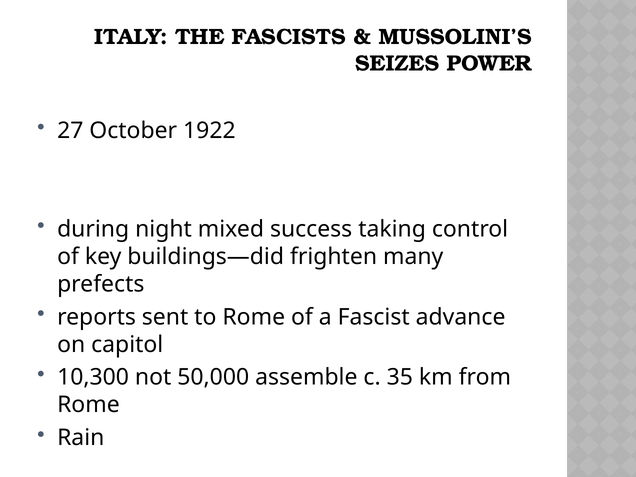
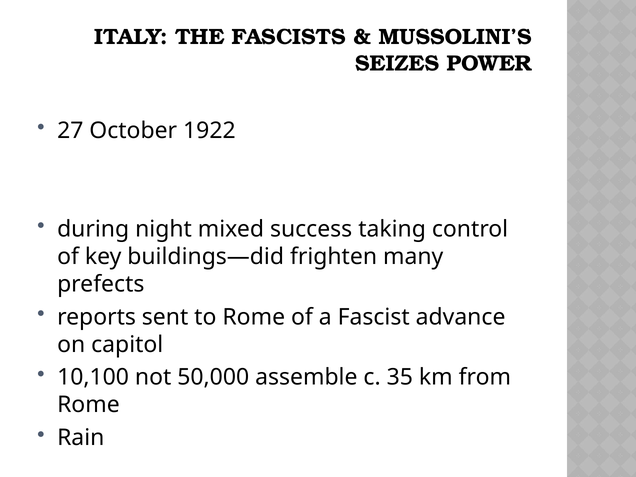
10,300: 10,300 -> 10,100
